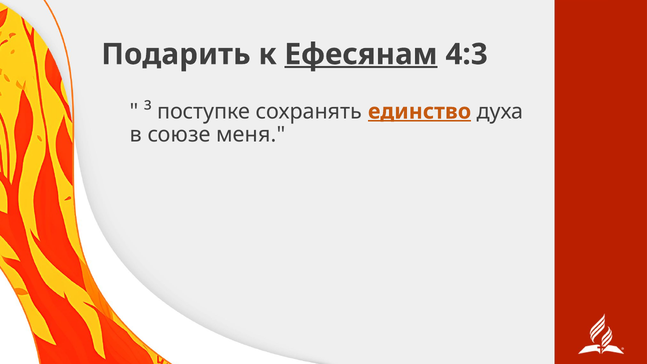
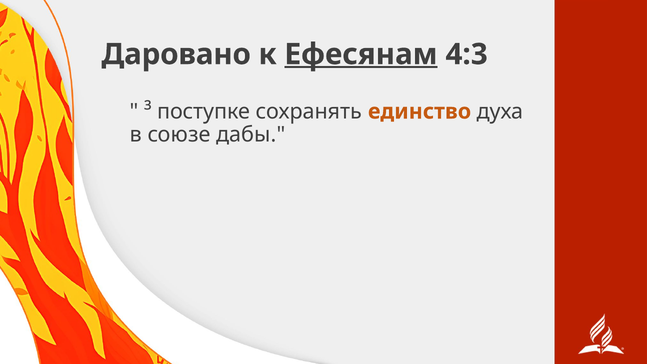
Подарить: Подарить -> Даровано
единство underline: present -> none
меня: меня -> дабы
